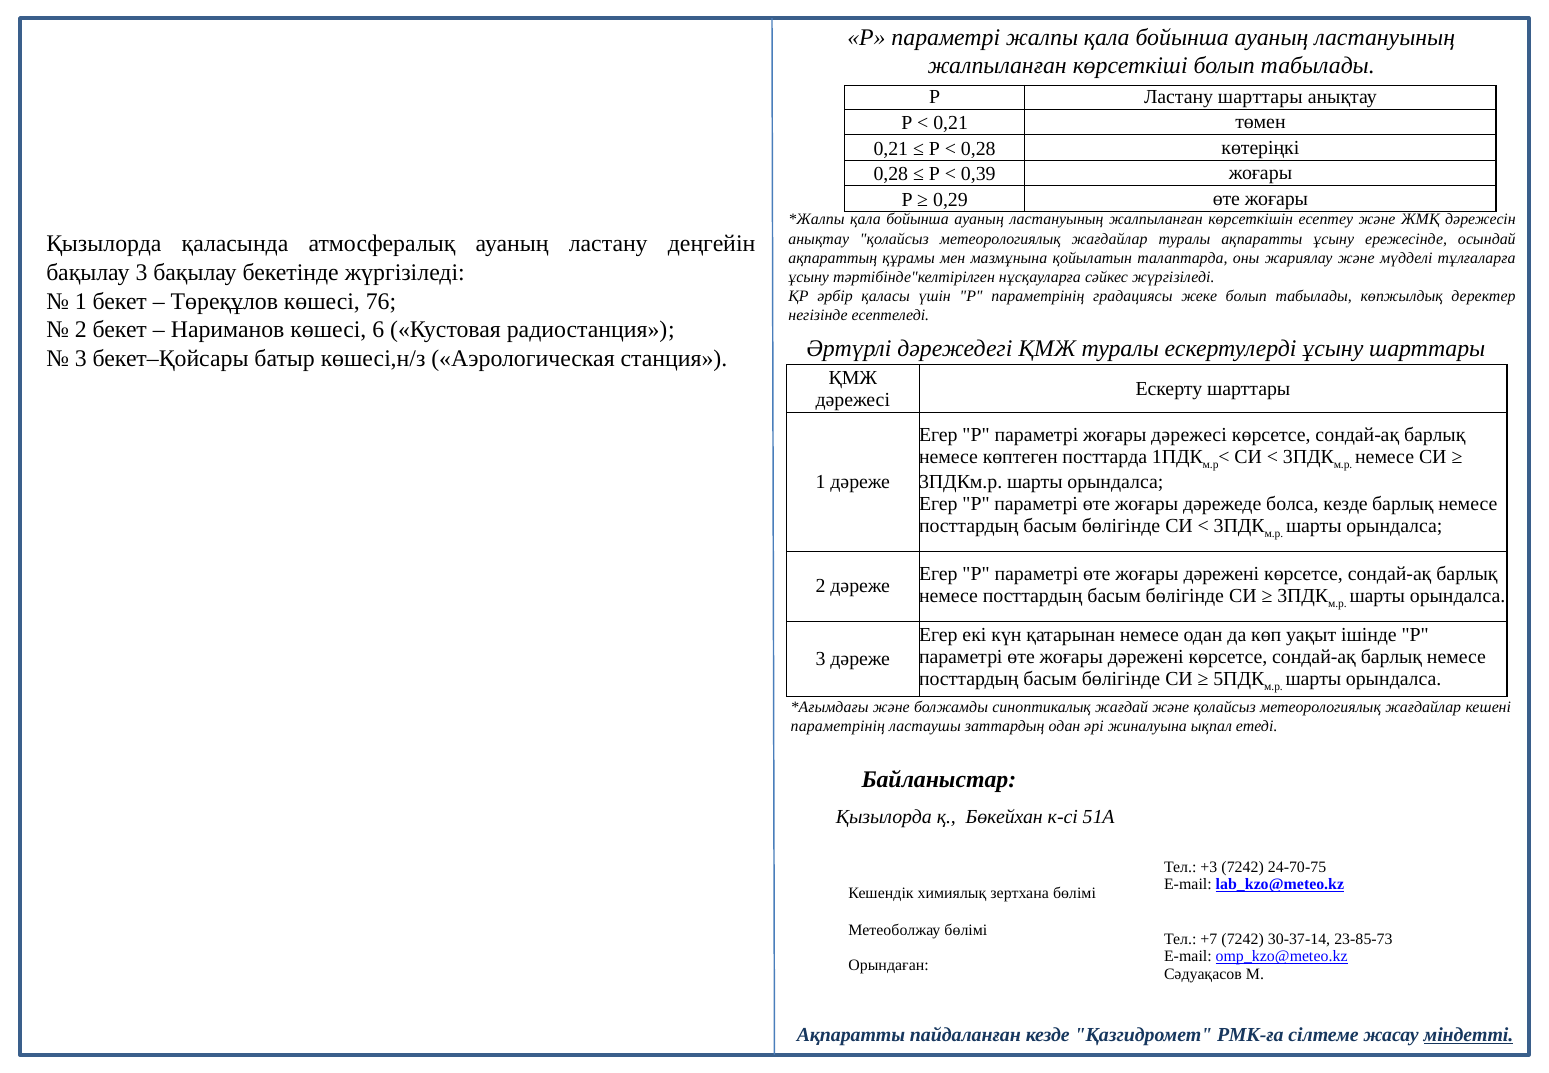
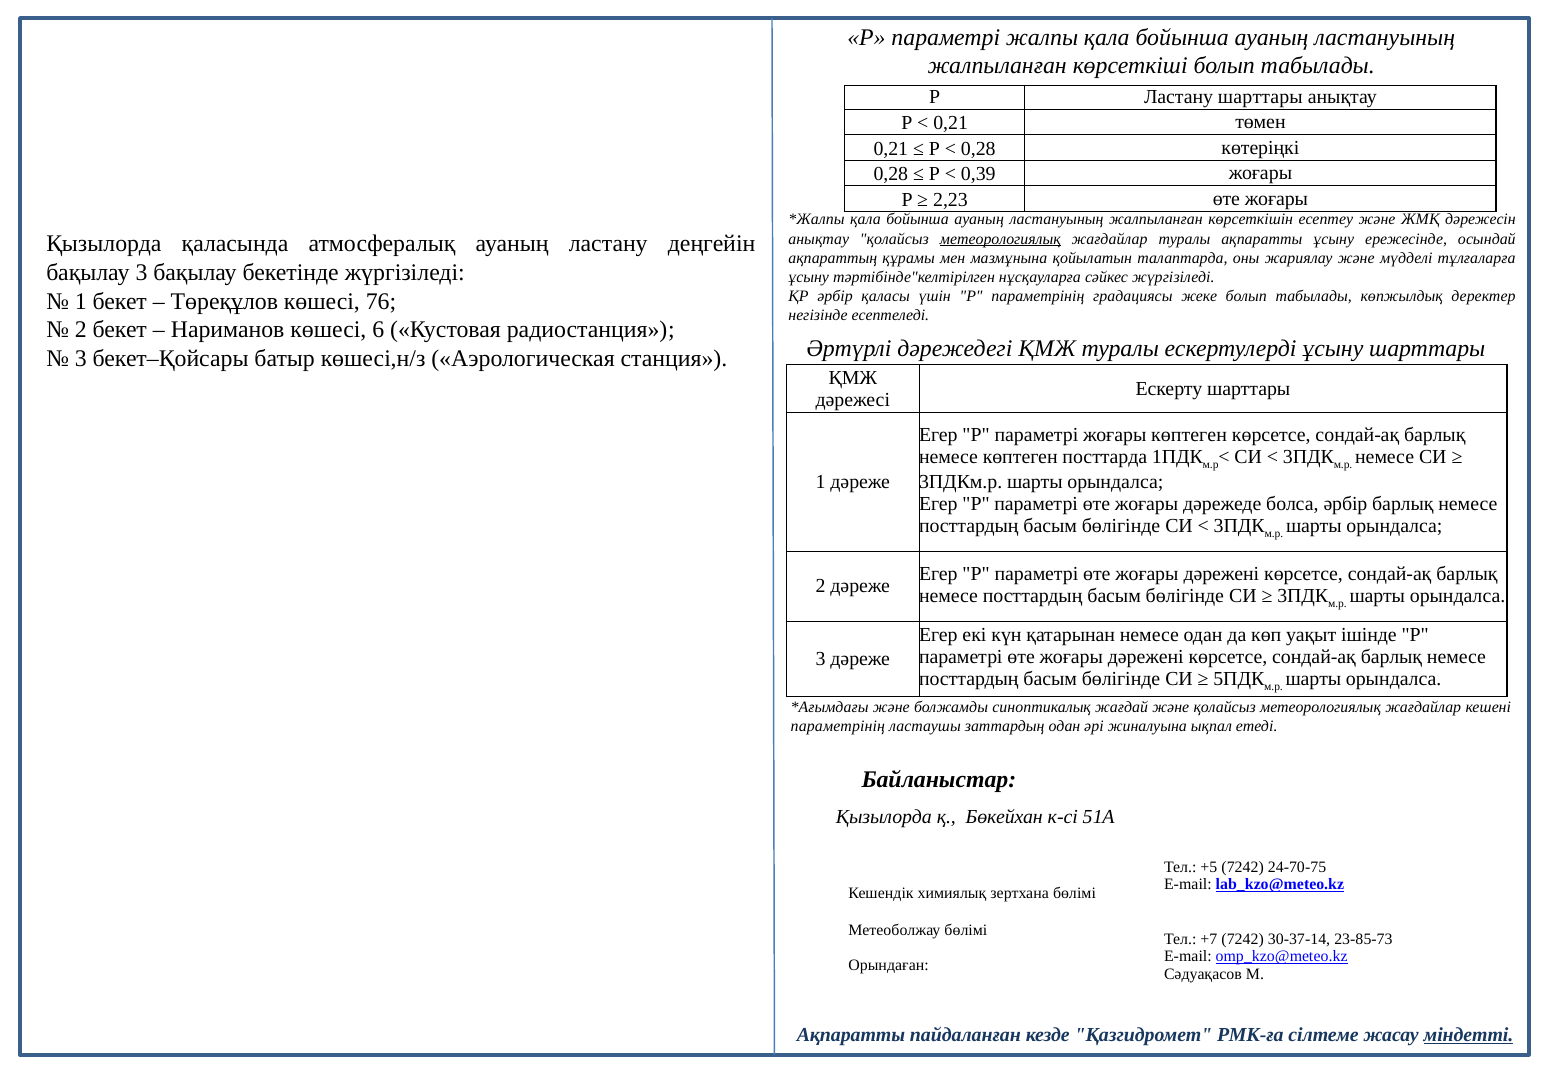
0,29: 0,29 -> 2,23
метеорологиялық at (1000, 239) underline: none -> present
жоғары дәрежесі: дәрежесі -> көптеген
болса кезде: кезде -> әрбір
+3: +3 -> +5
